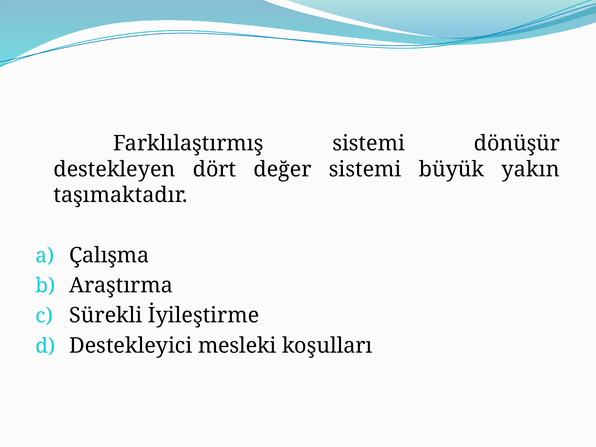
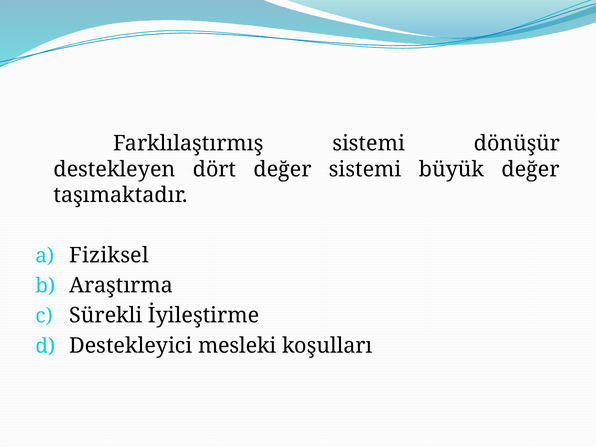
büyük yakın: yakın -> değer
Çalışma: Çalışma -> Fiziksel
